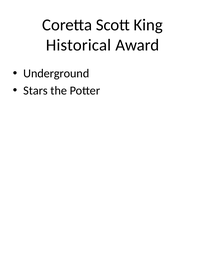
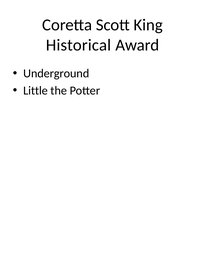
Stars: Stars -> Little
